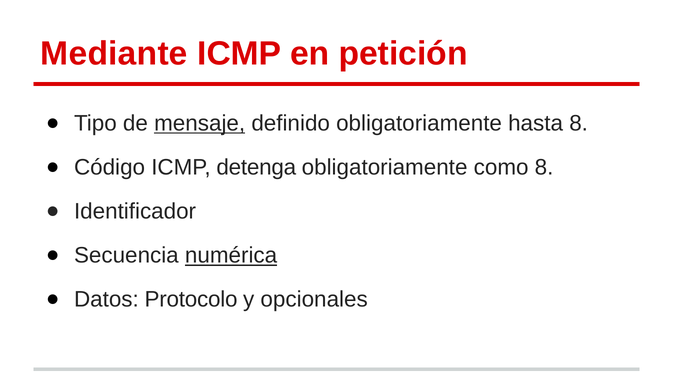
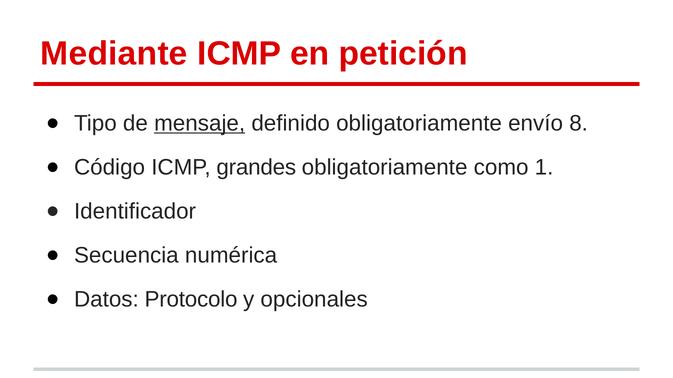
hasta: hasta -> envío
detenga: detenga -> grandes
como 8: 8 -> 1
numérica underline: present -> none
